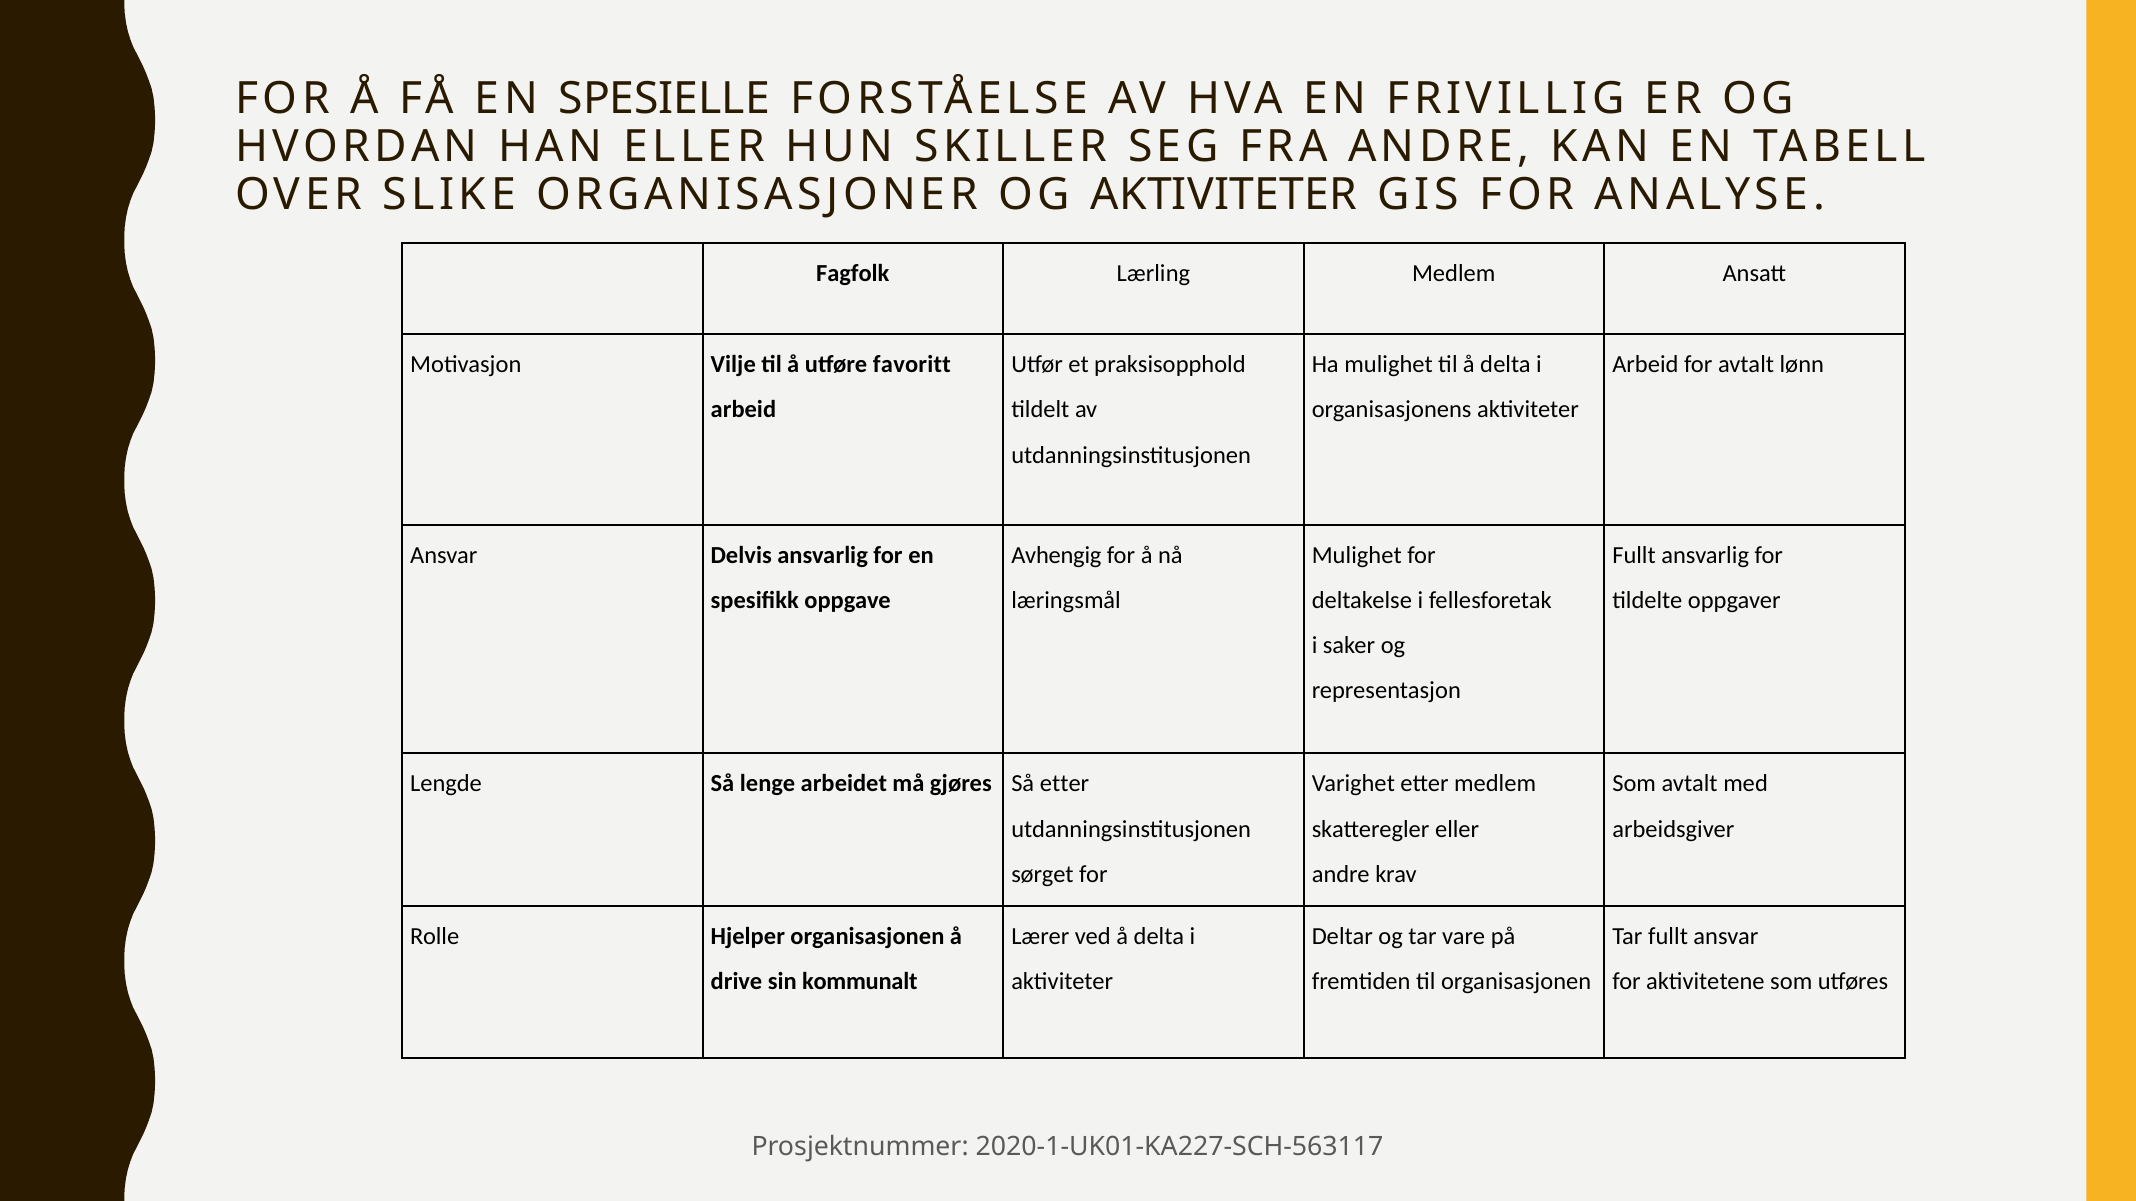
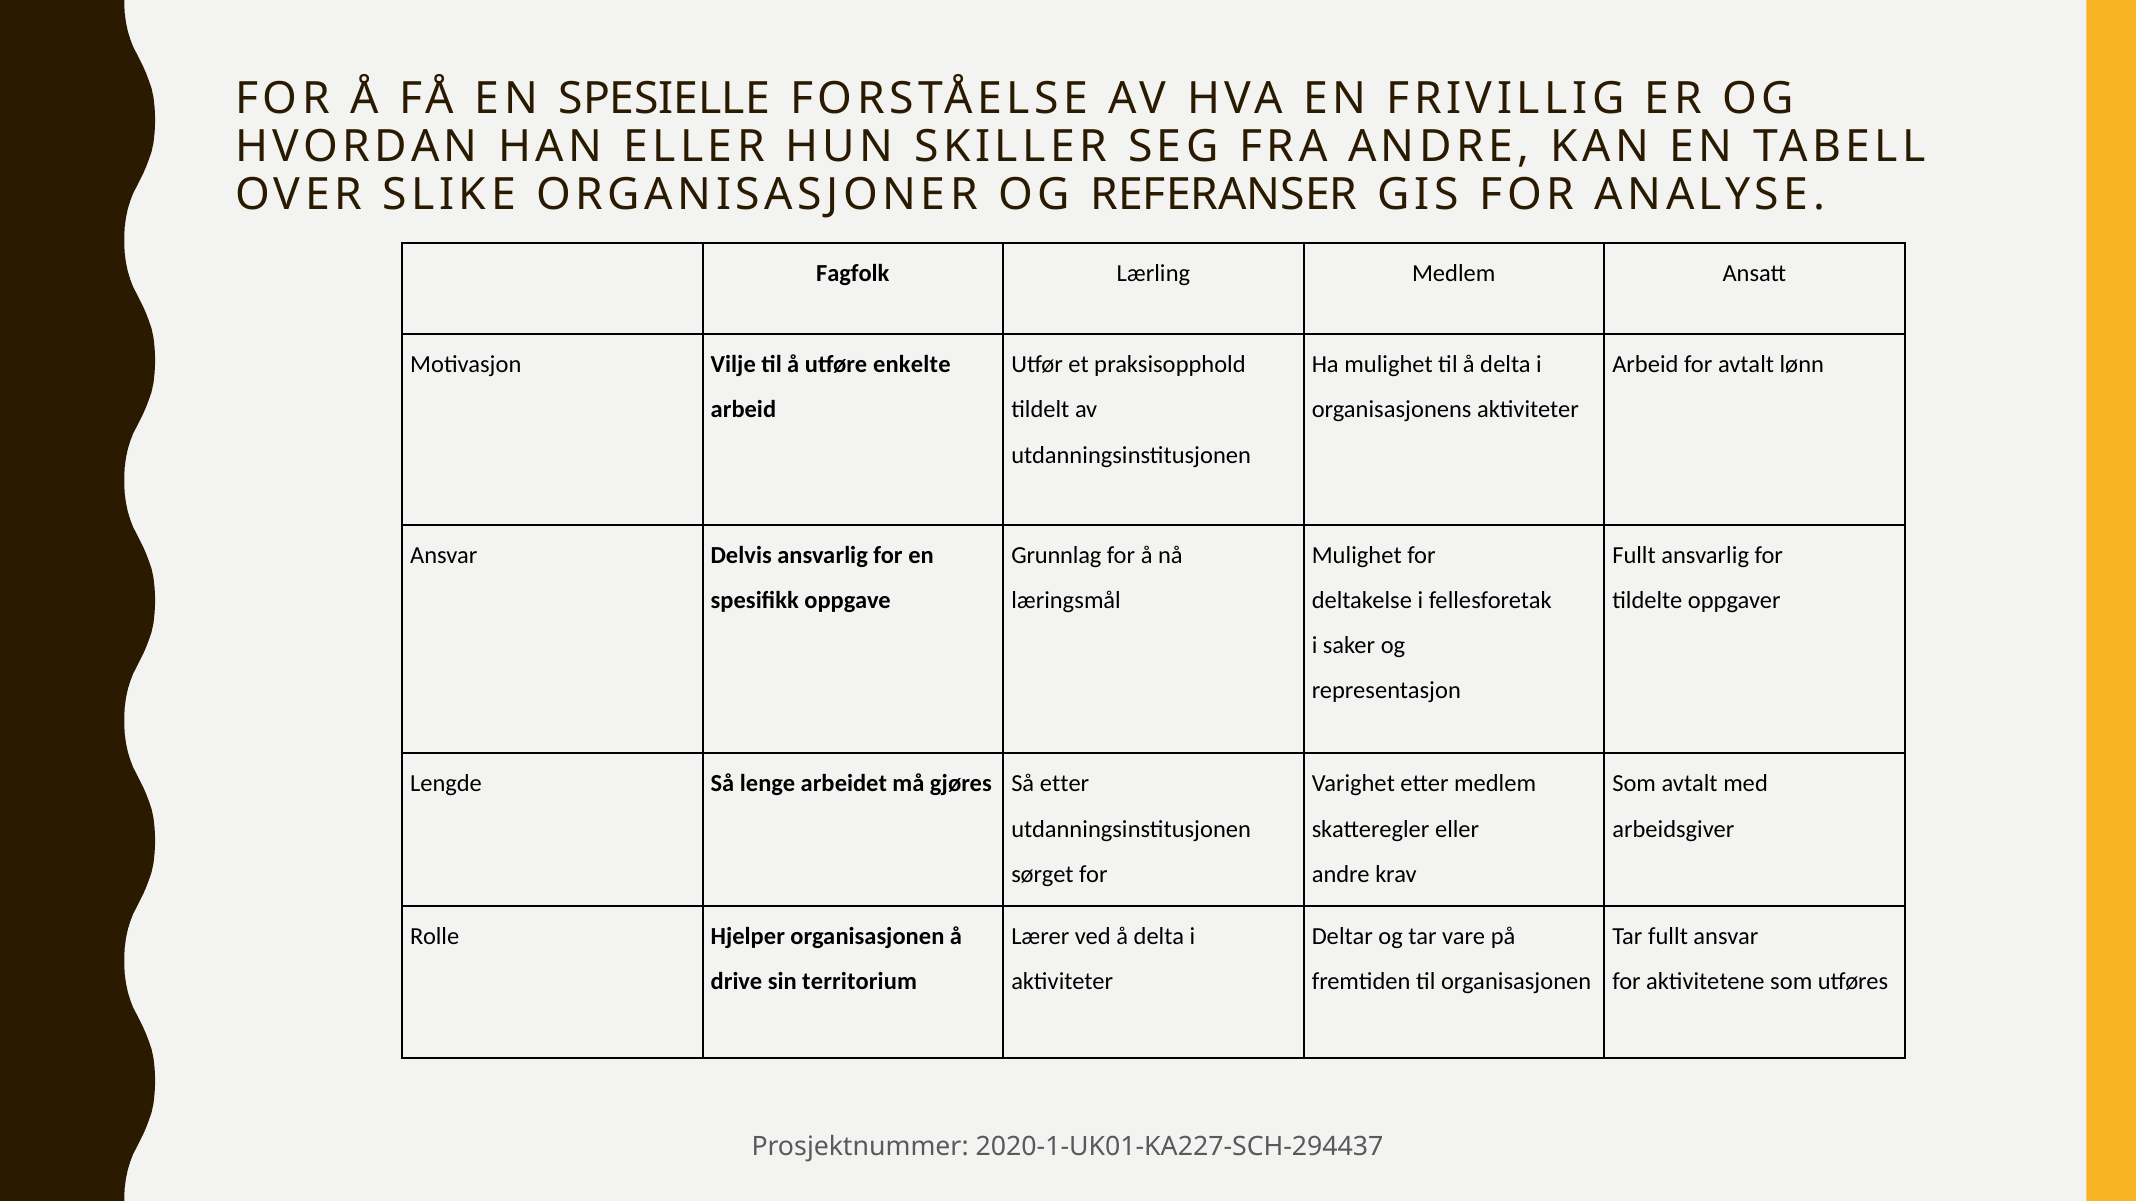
OG AKTIVITETER: AKTIVITETER -> REFERANSER
favoritt: favoritt -> enkelte
Avhengig: Avhengig -> Grunnlag
kommunalt: kommunalt -> territorium
2020-1-UK01-KA227-SCH-563117: 2020-1-UK01-KA227-SCH-563117 -> 2020-1-UK01-KA227-SCH-294437
